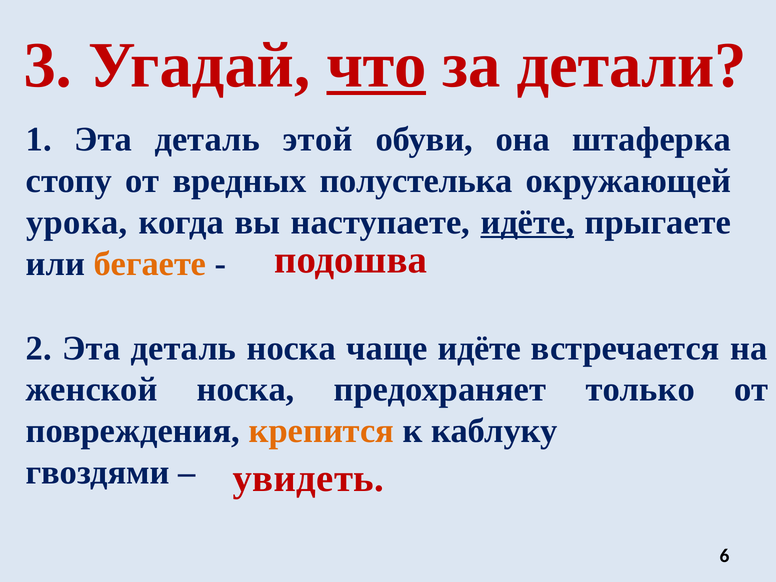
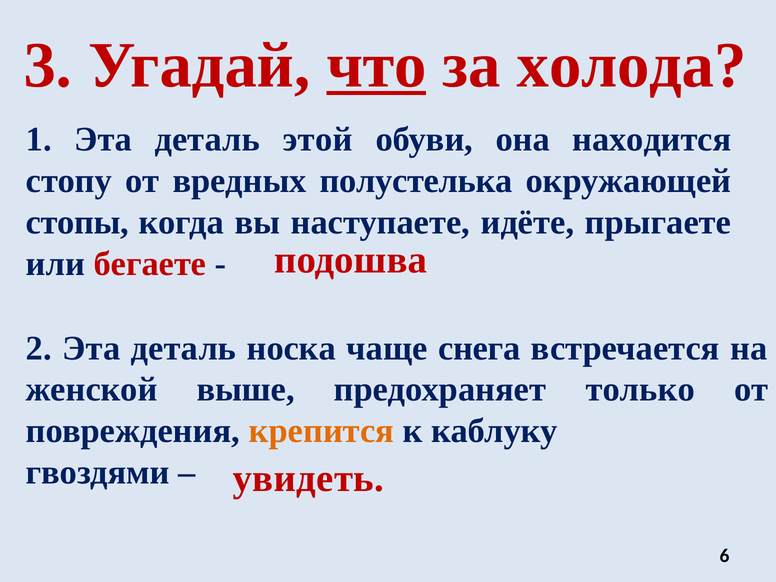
детали: детали -> холода
штаферка: штаферка -> находится
урока: урока -> стопы
идёте at (527, 222) underline: present -> none
бегаете colour: orange -> red
чаще идёте: идёте -> снега
женской носка: носка -> выше
